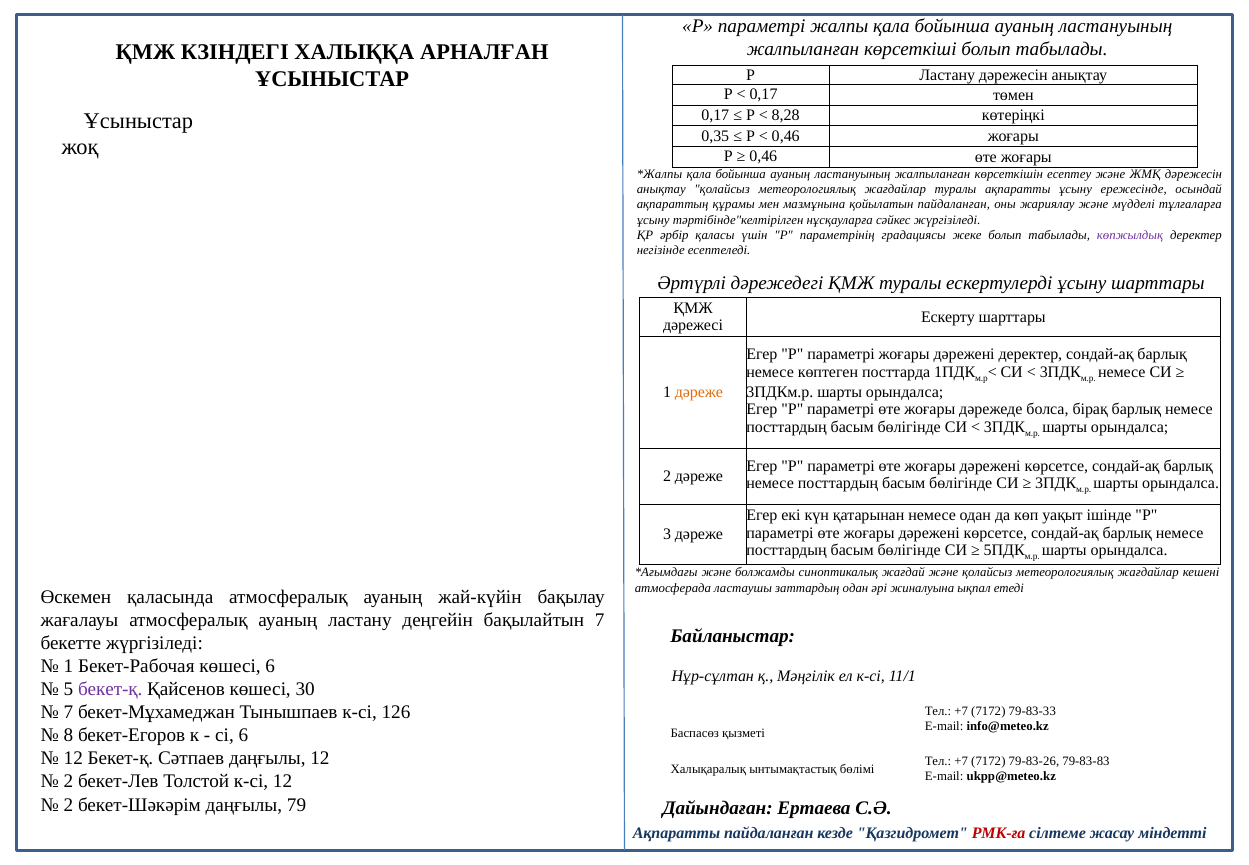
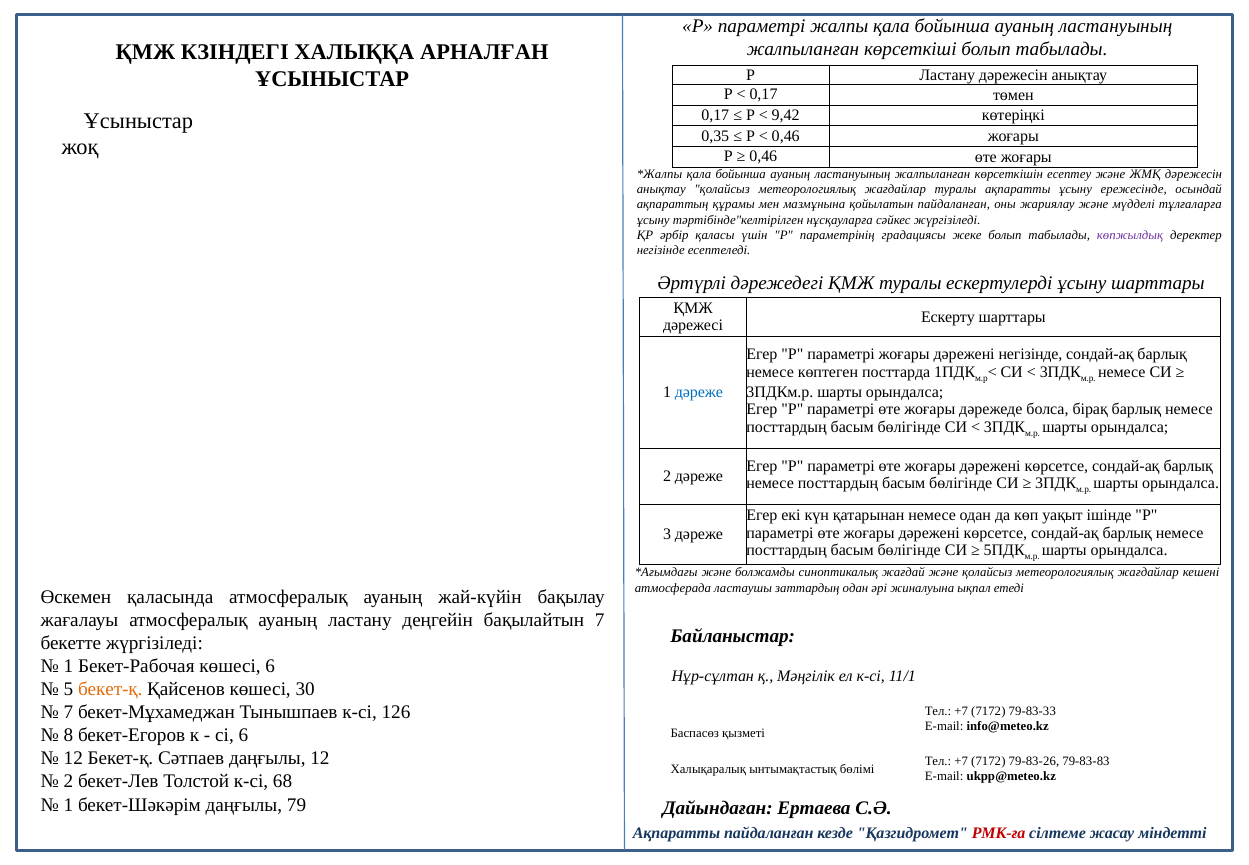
8,28: 8,28 -> 9,42
дәрежені деректер: деректер -> негізінде
дәреже at (699, 392) colour: orange -> blue
бекет-қ at (110, 689) colour: purple -> orange
к-сі 12: 12 -> 68
2 at (68, 804): 2 -> 1
